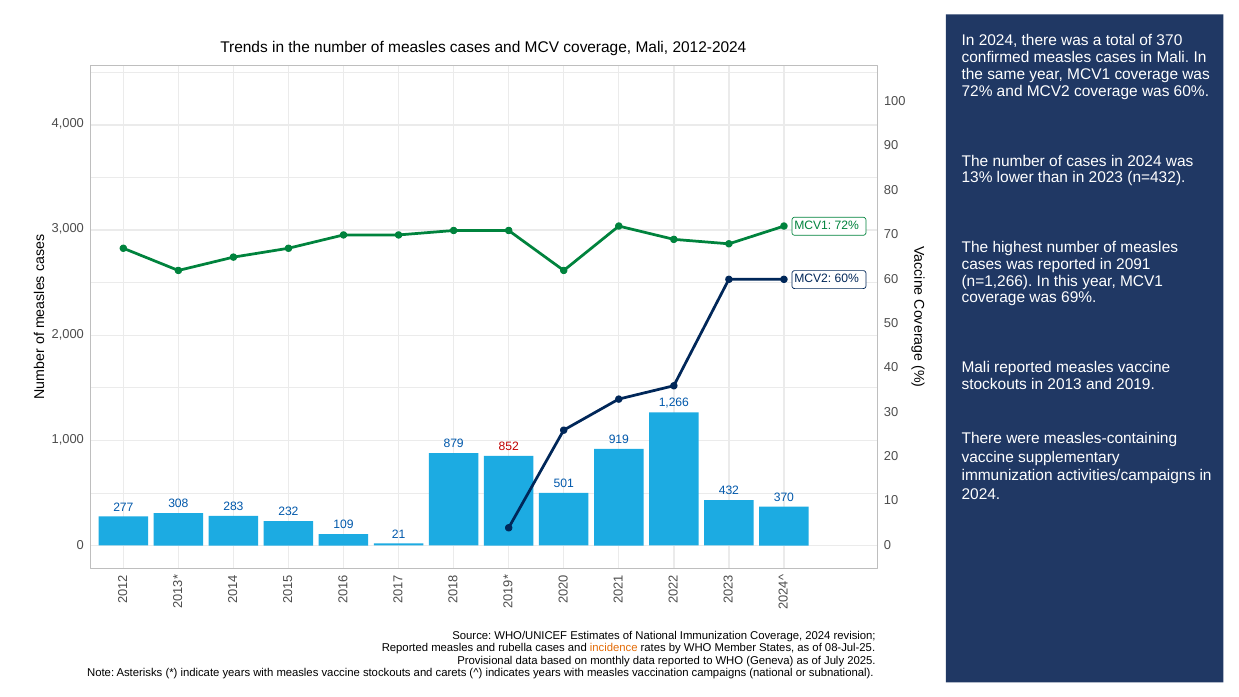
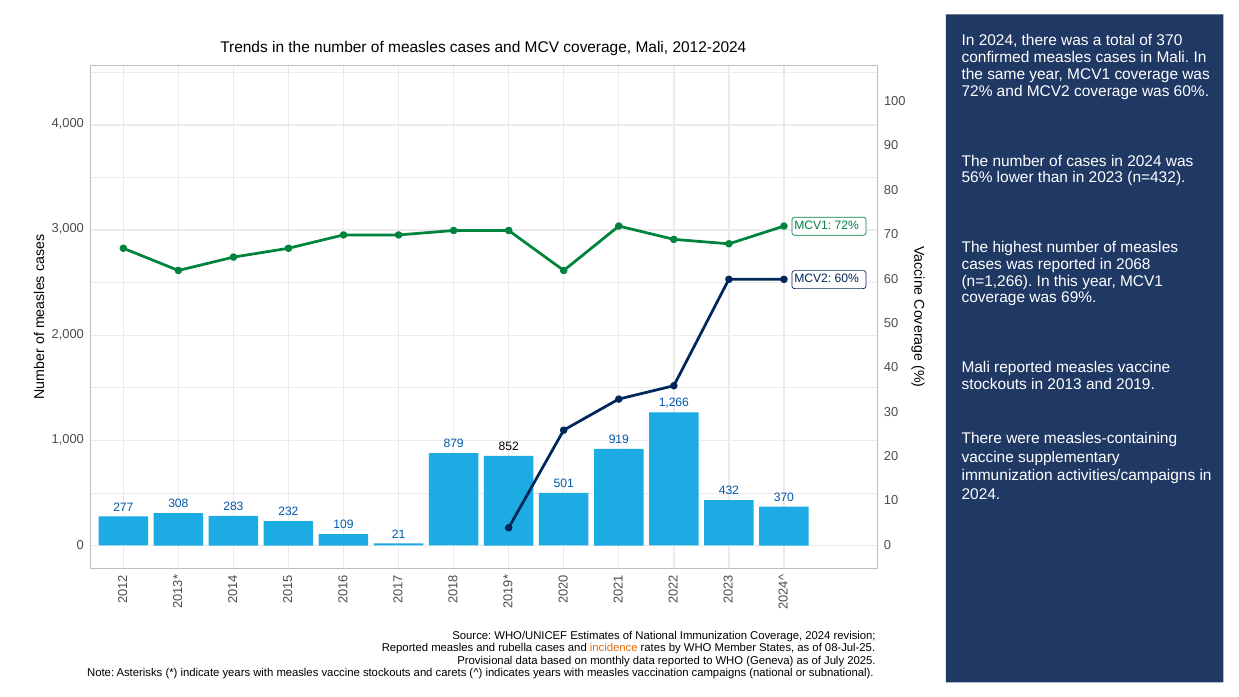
13%: 13% -> 56%
2091: 2091 -> 2068
852 colour: red -> black
